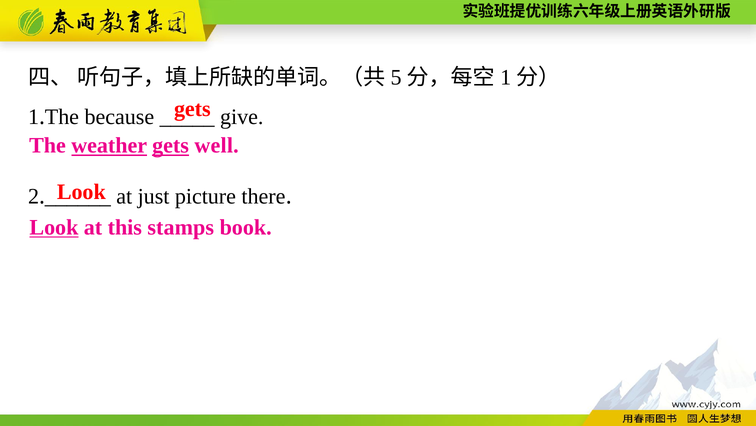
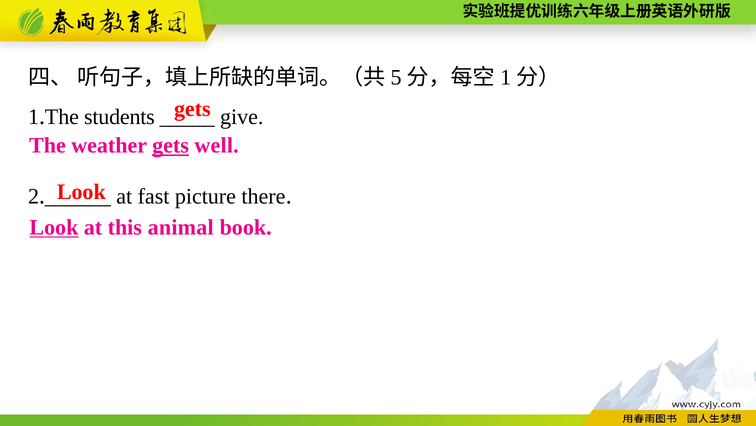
because: because -> students
weather underline: present -> none
just: just -> fast
stamps: stamps -> animal
